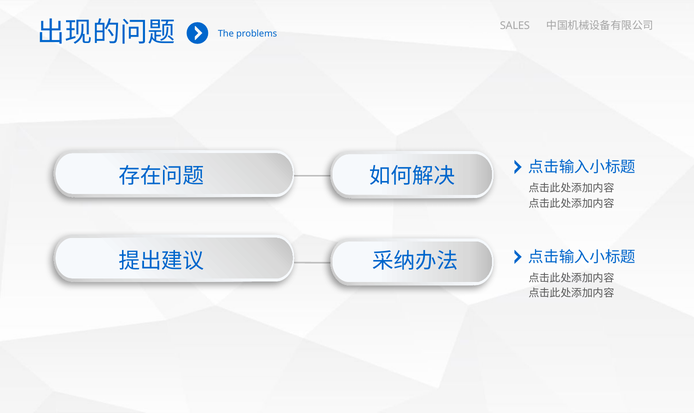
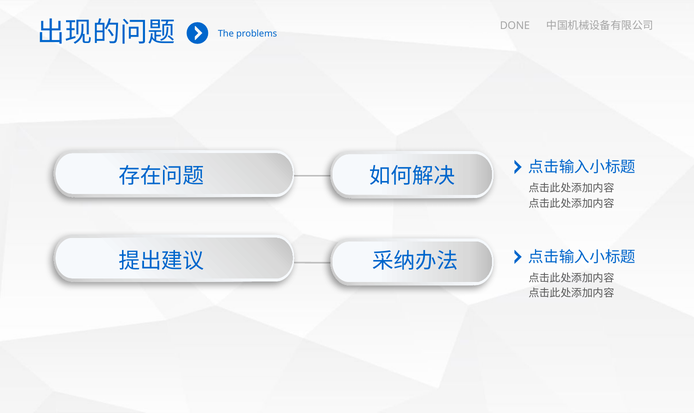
SALES: SALES -> DONE
